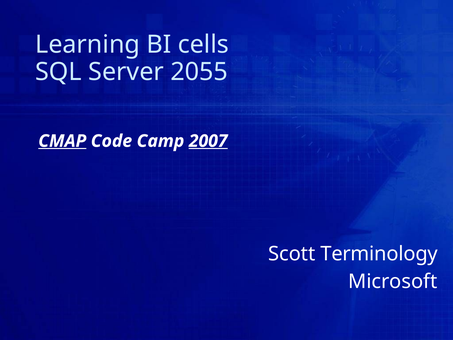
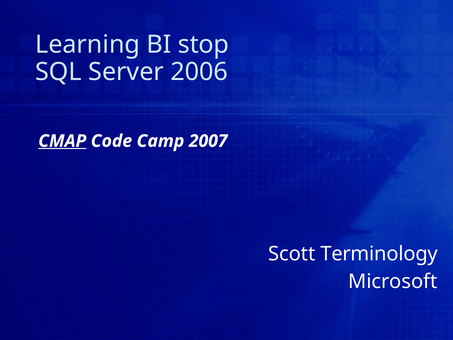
cells: cells -> stop
2055: 2055 -> 2006
2007 underline: present -> none
